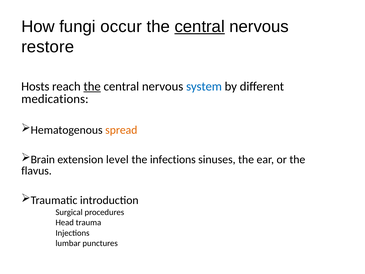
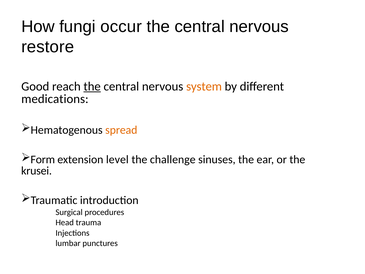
central at (200, 27) underline: present -> none
Hosts: Hosts -> Good
system colour: blue -> orange
Brain: Brain -> Form
infections: infections -> challenge
flavus: flavus -> krusei
